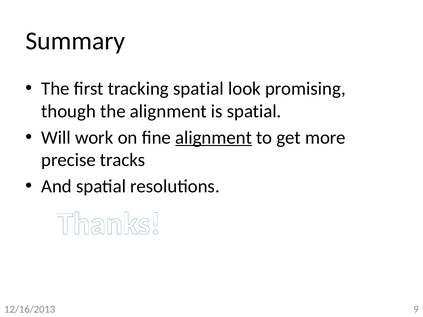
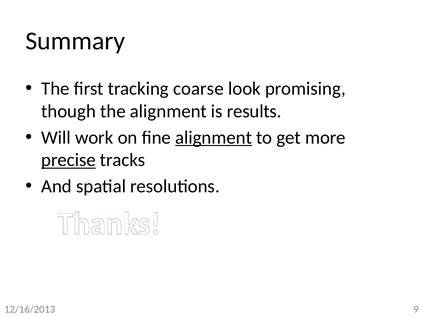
tracking spatial: spatial -> coarse
is spatial: spatial -> results
precise underline: none -> present
